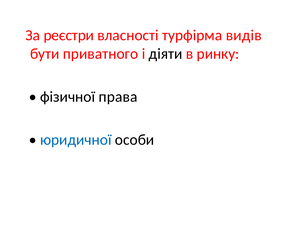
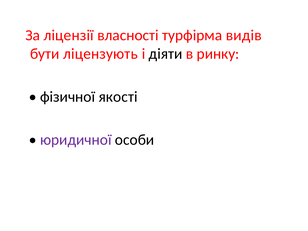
реєстри: реєстри -> ліцензії
приватного: приватного -> ліцензують
права: права -> якості
юридичної colour: blue -> purple
